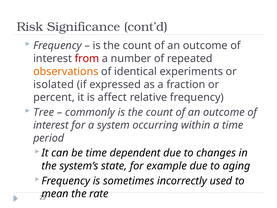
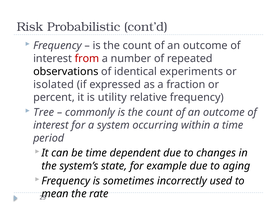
Significance: Significance -> Probabilistic
observations colour: orange -> black
affect: affect -> utility
